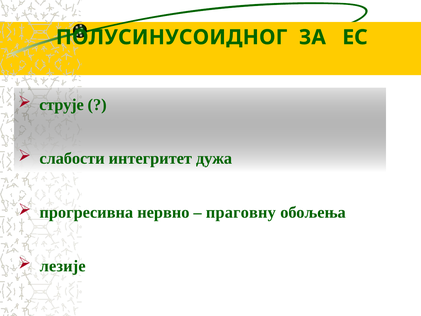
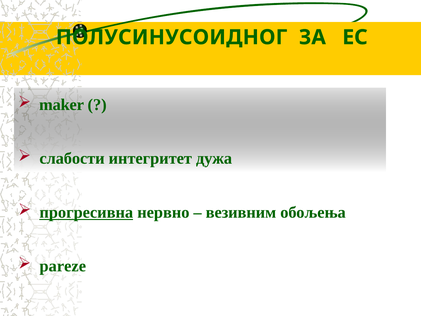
струје: струје -> maker
прогресивна underline: none -> present
праговну: праговну -> везивним
лезије: лезије -> pareze
